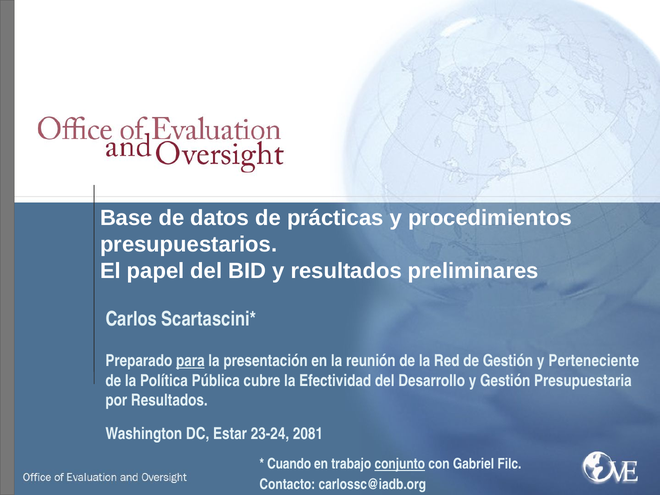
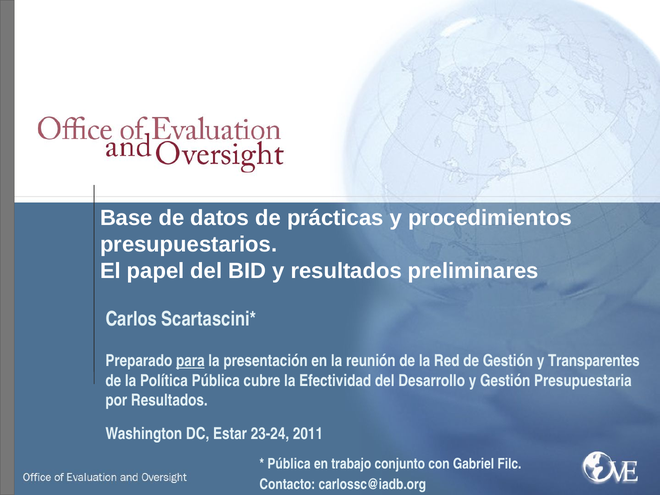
Perteneciente: Perteneciente -> Transparentes
2081: 2081 -> 2011
Cuando at (289, 464): Cuando -> Pública
conjunto underline: present -> none
